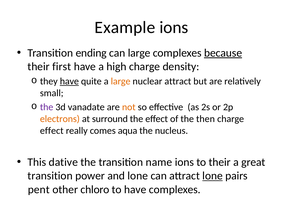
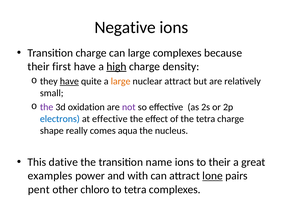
Example: Example -> Negative
Transition ending: ending -> charge
because underline: present -> none
high underline: none -> present
vanadate: vanadate -> oxidation
not colour: orange -> purple
electrons colour: orange -> blue
at surround: surround -> effective
the then: then -> tetra
effect at (52, 131): effect -> shape
transition at (50, 176): transition -> examples
and lone: lone -> with
to have: have -> tetra
